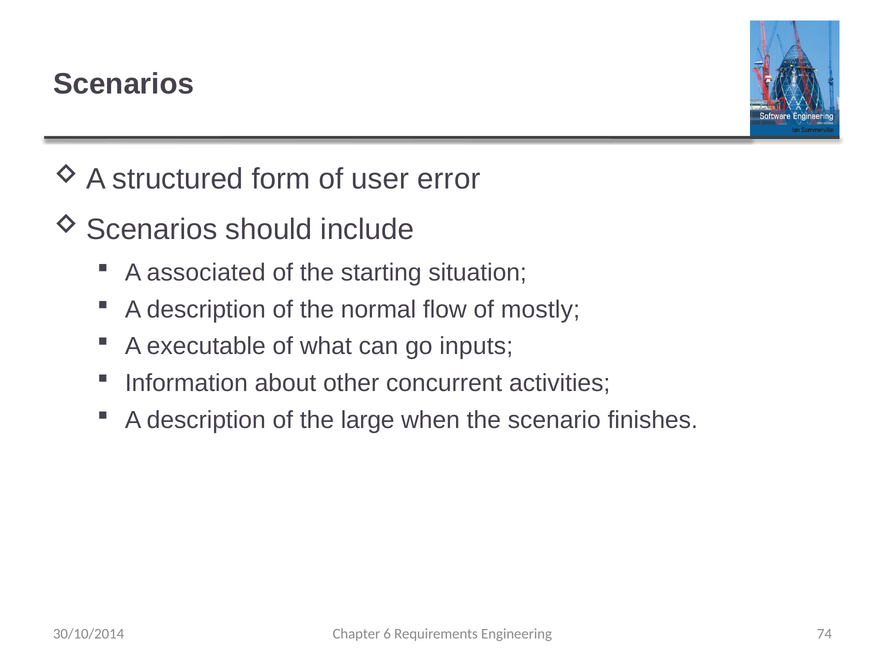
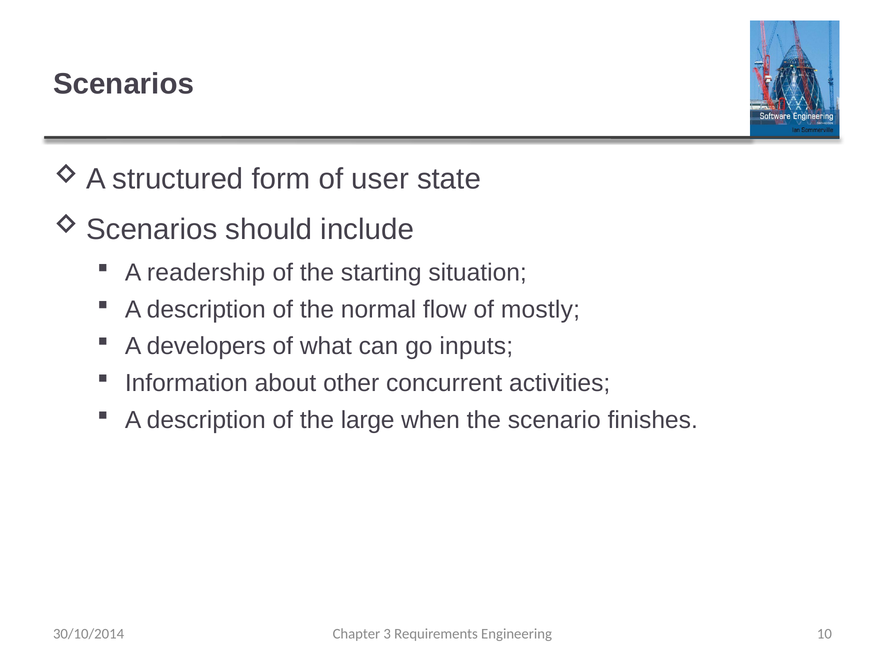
error: error -> state
associated: associated -> readership
executable: executable -> developers
6: 6 -> 3
74: 74 -> 10
